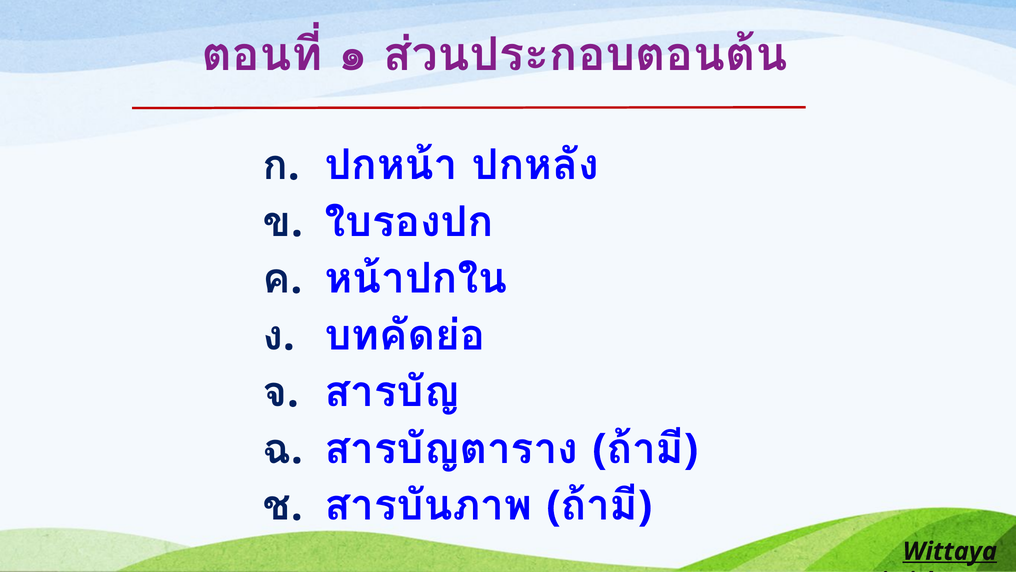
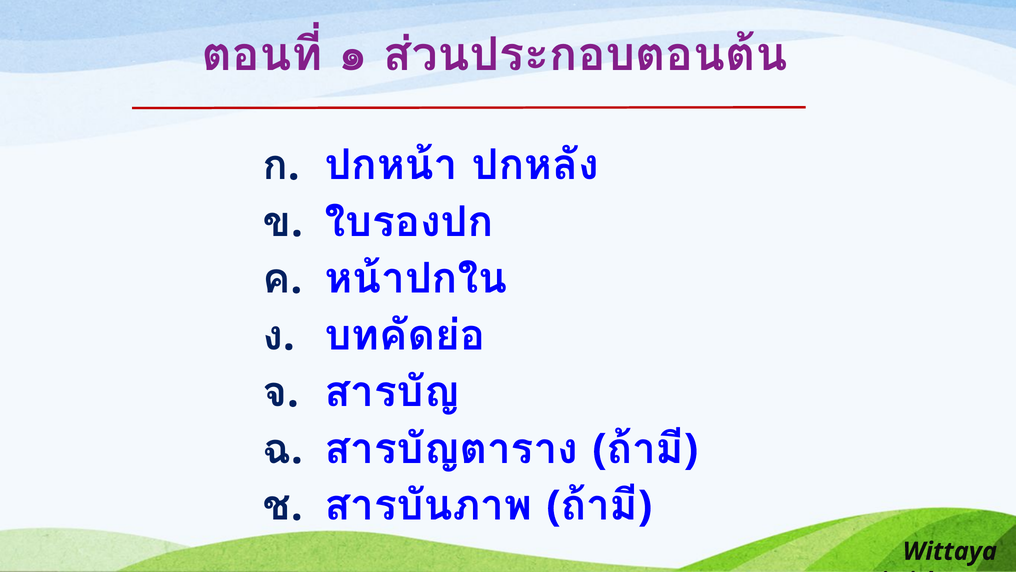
Wittaya underline: present -> none
